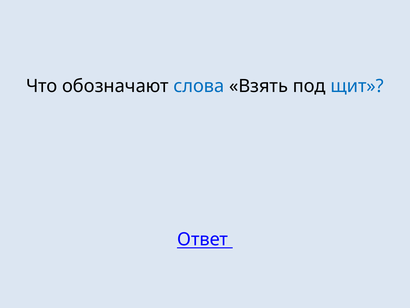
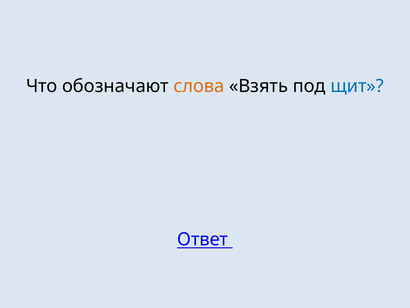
слова colour: blue -> orange
